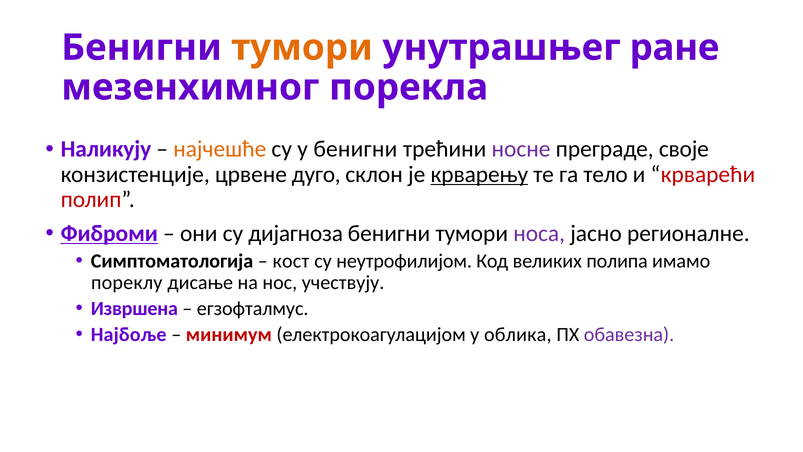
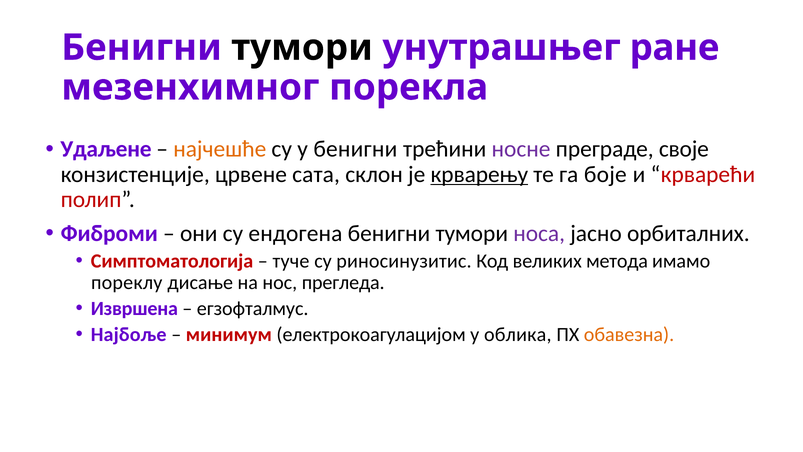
тумори at (302, 48) colour: orange -> black
Наликују: Наликују -> Удаљене
дуго: дуго -> сата
тело: тело -> боје
Фиброми underline: present -> none
дијагноза: дијагноза -> ендогена
регионалне: регионалне -> орбиталних
Симптоматологија colour: black -> red
кост: кост -> туче
неутрофилијом: неутрофилијом -> риносинузитис
полипа: полипа -> метода
учествују: учествују -> прегледа
обавезна colour: purple -> orange
